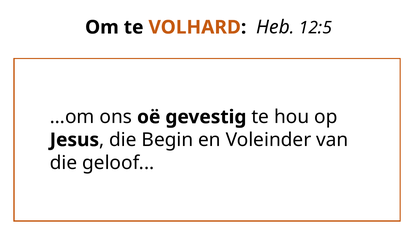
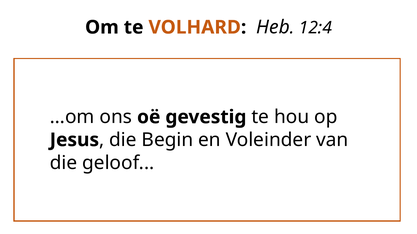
12:5: 12:5 -> 12:4
